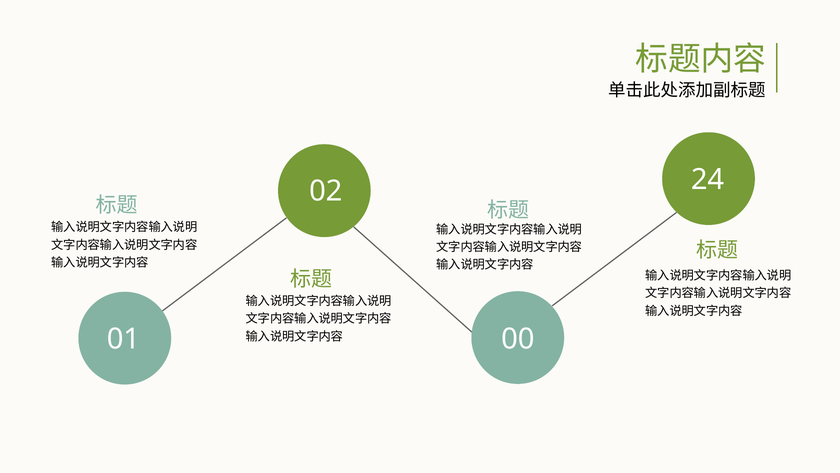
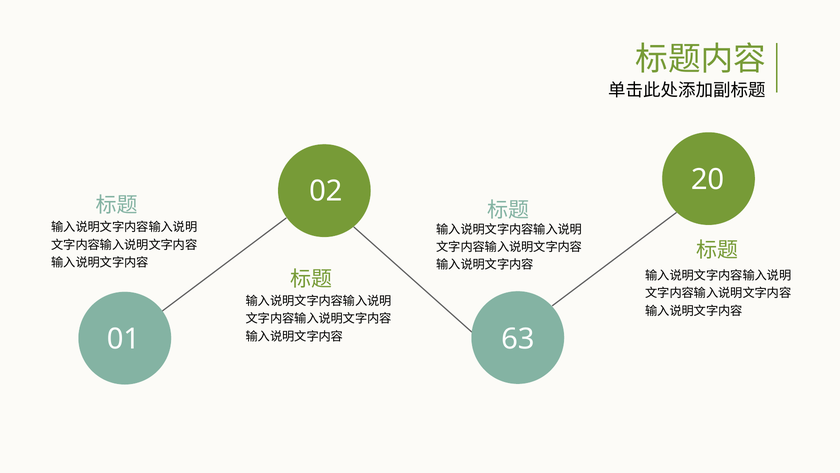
24: 24 -> 20
00: 00 -> 63
